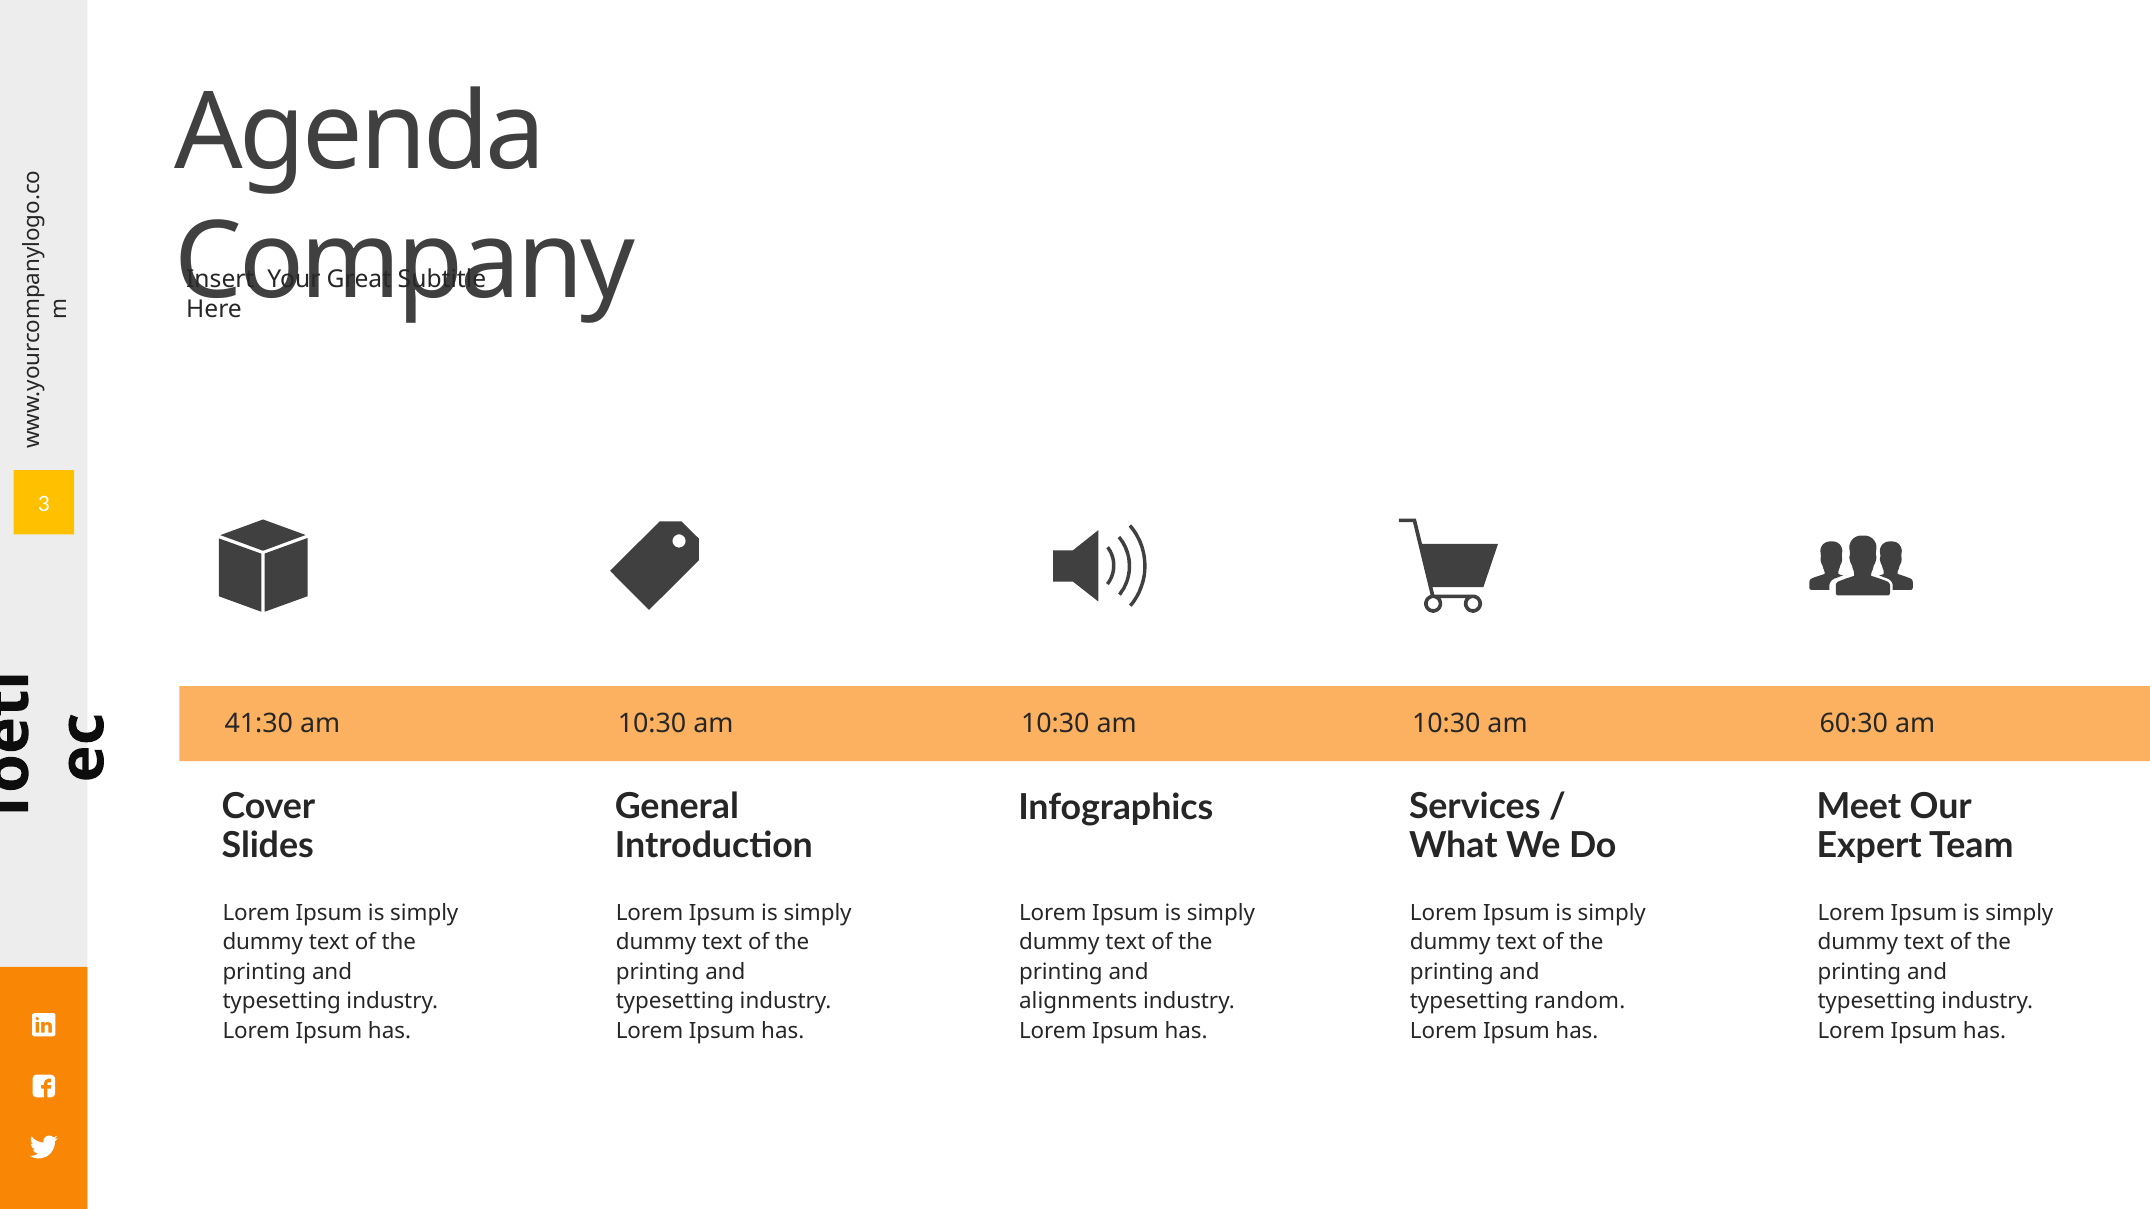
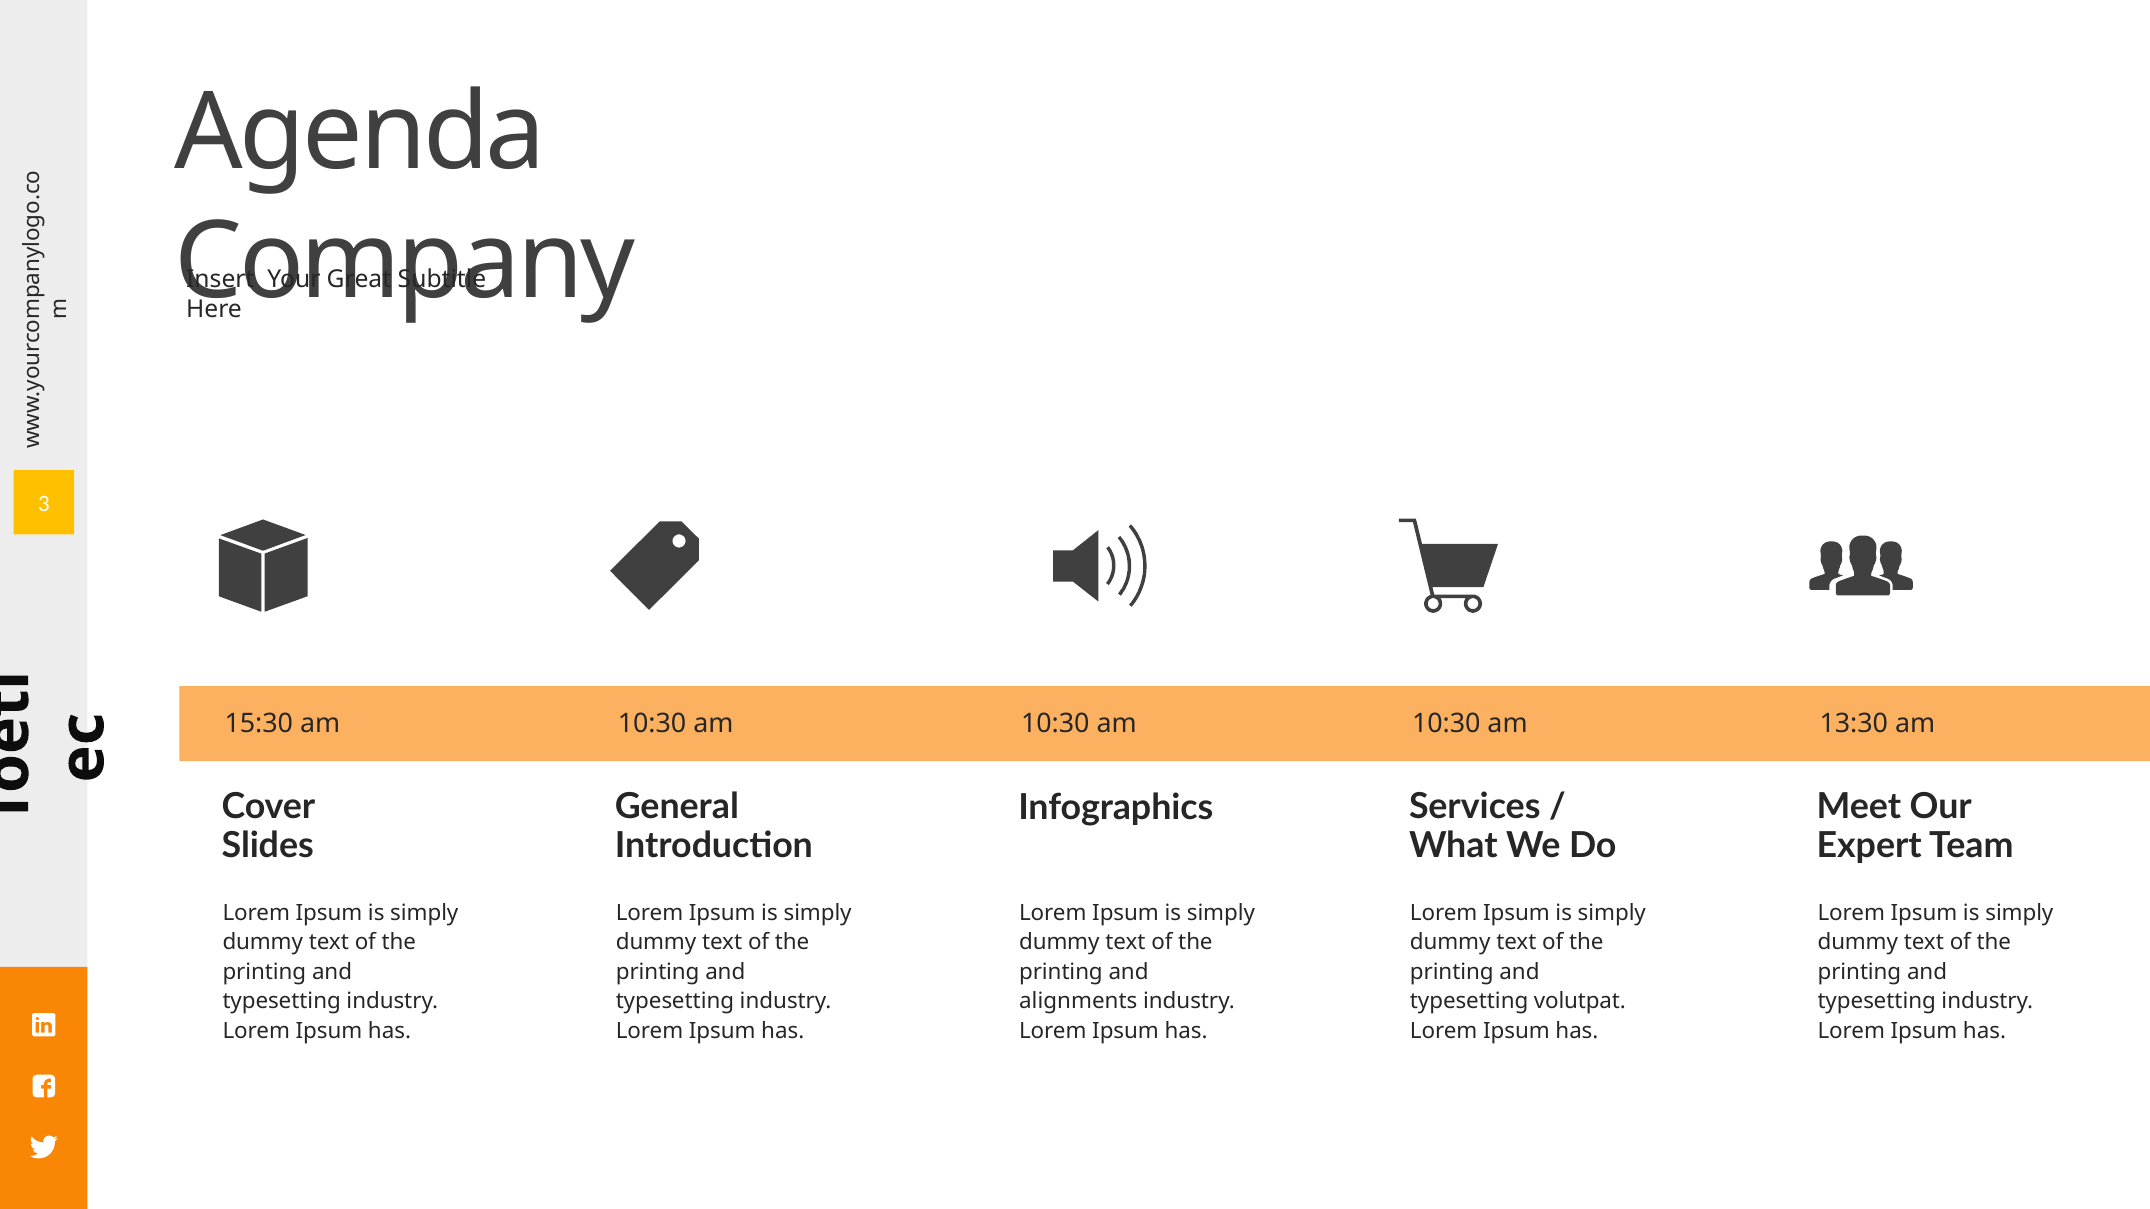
41:30: 41:30 -> 15:30
60:30: 60:30 -> 13:30
random: random -> volutpat
